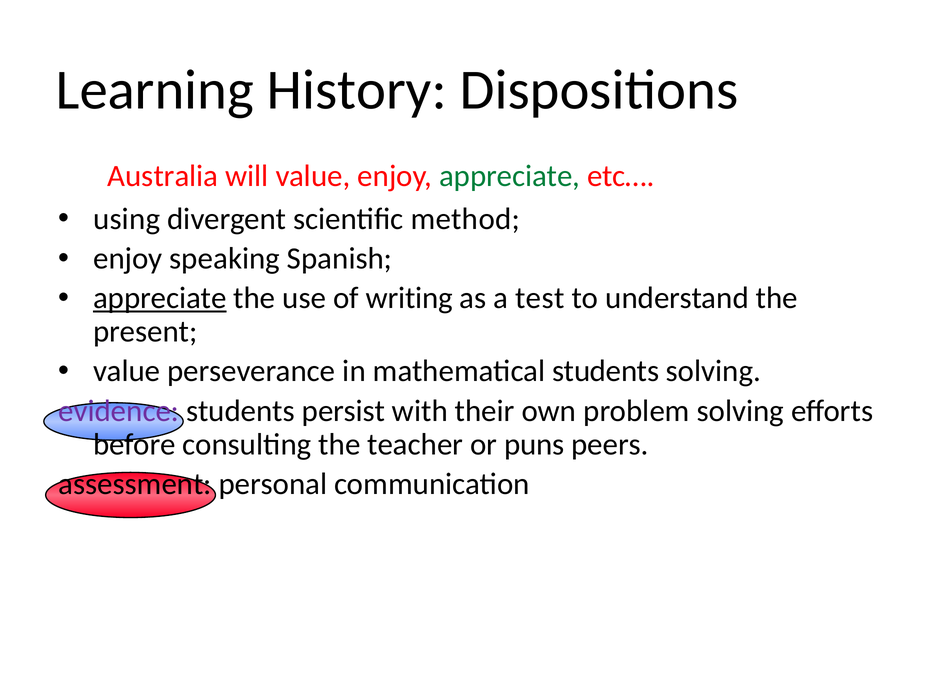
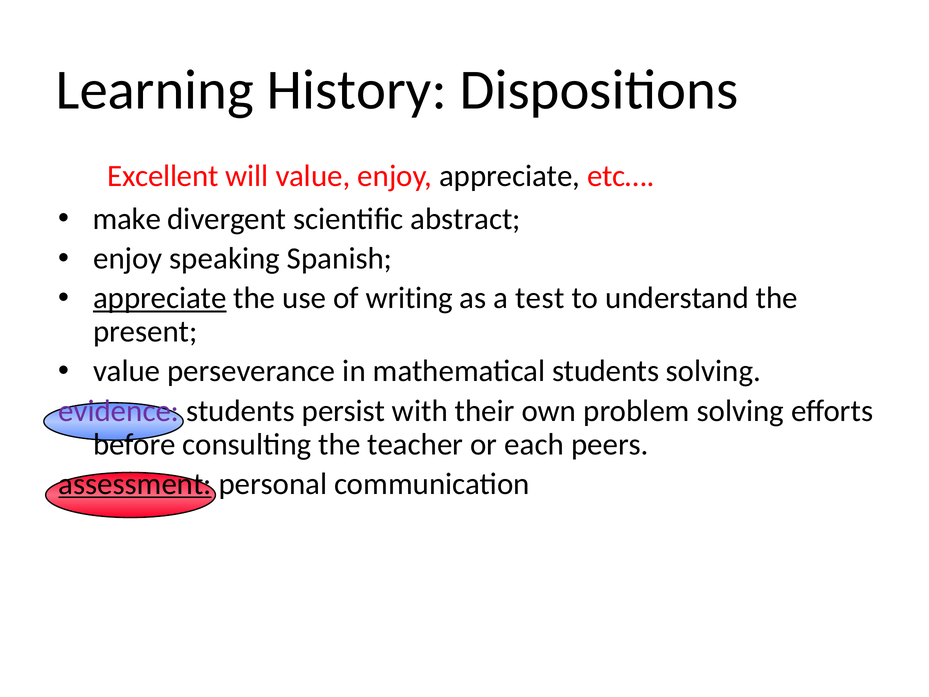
Australia: Australia -> Excellent
appreciate at (510, 176) colour: green -> black
using: using -> make
method: method -> abstract
puns: puns -> each
assessment underline: none -> present
